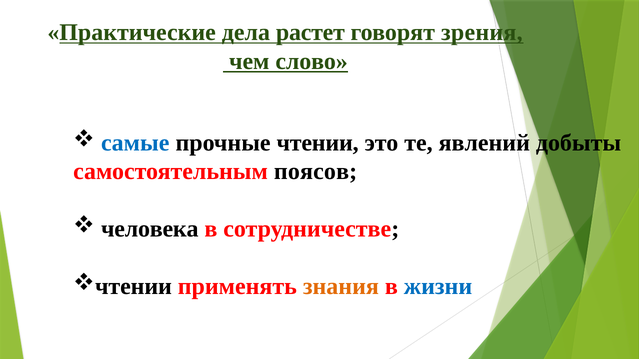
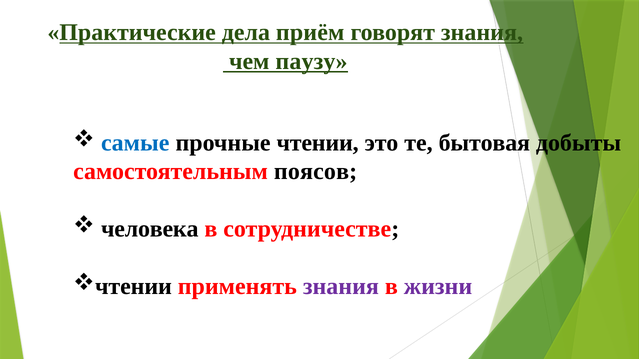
растет: растет -> приём
говорят зрения: зрения -> знания
слово: слово -> паузу
явлений: явлений -> бытовая
знания at (341, 287) colour: orange -> purple
жизни colour: blue -> purple
